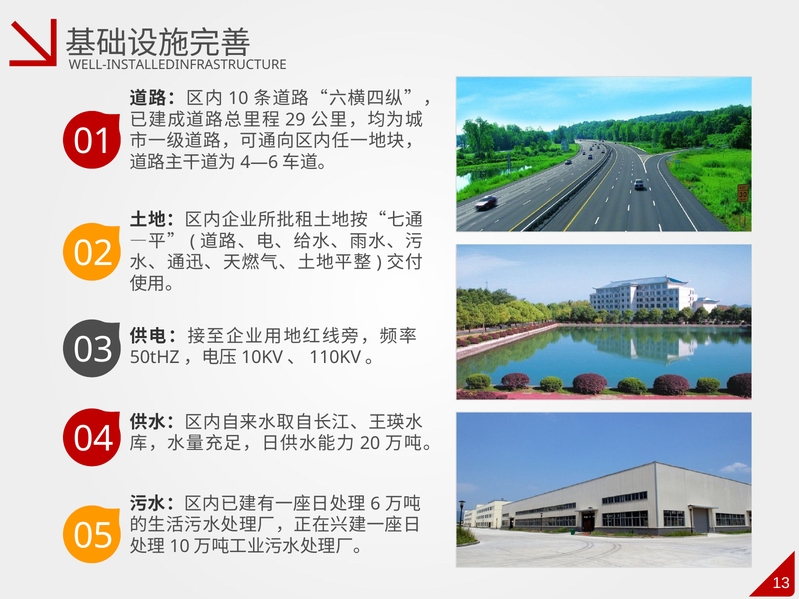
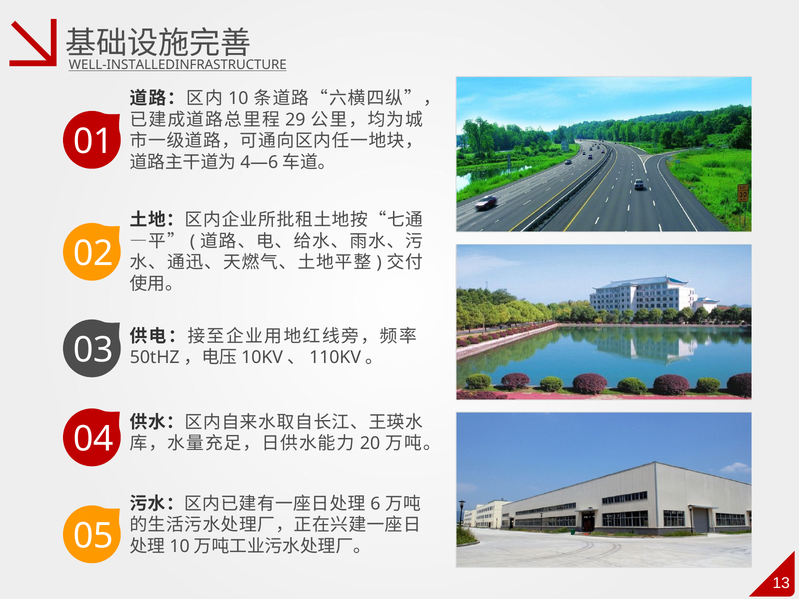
WELL-INSTALLEDINFRASTRUCTURE underline: none -> present
